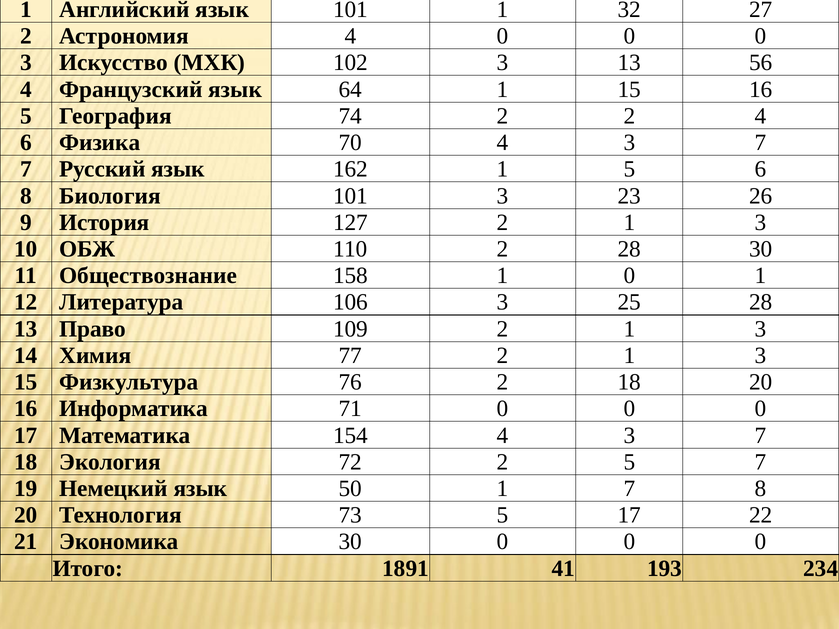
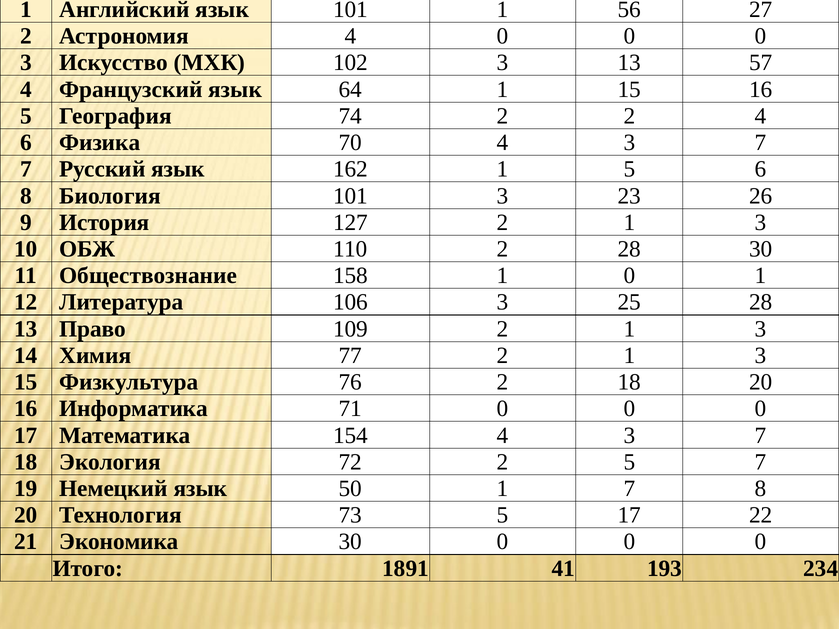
32: 32 -> 56
56: 56 -> 57
